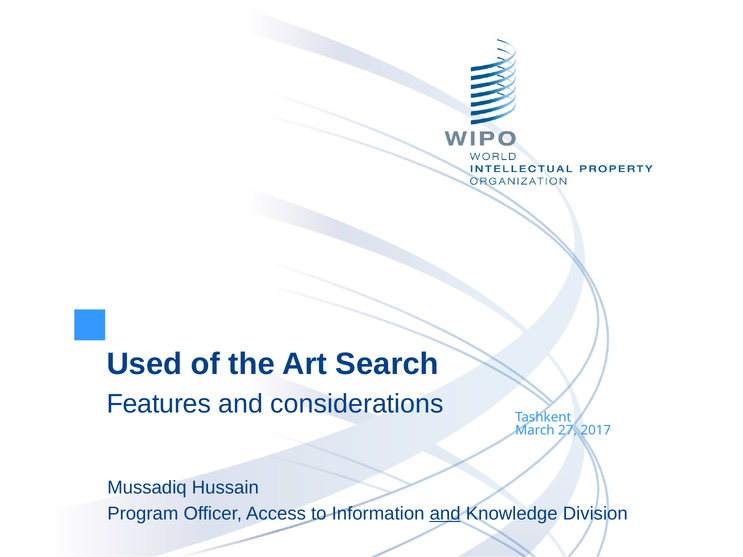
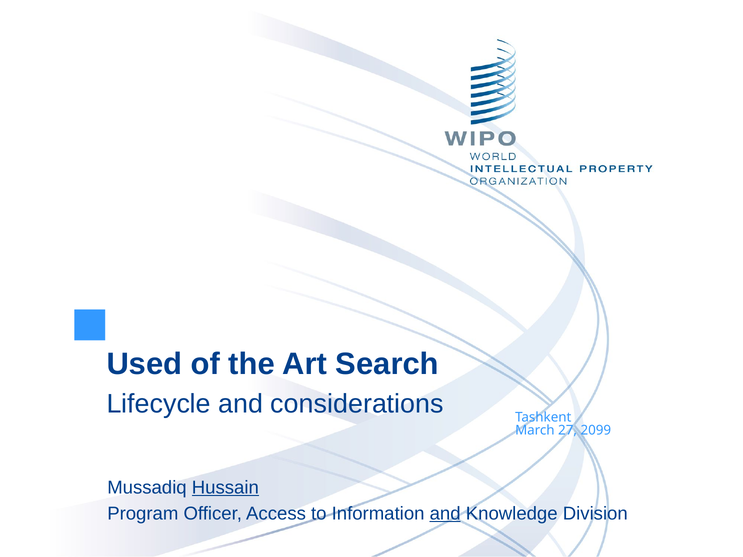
Features: Features -> Lifecycle
2017: 2017 -> 2099
Hussain underline: none -> present
